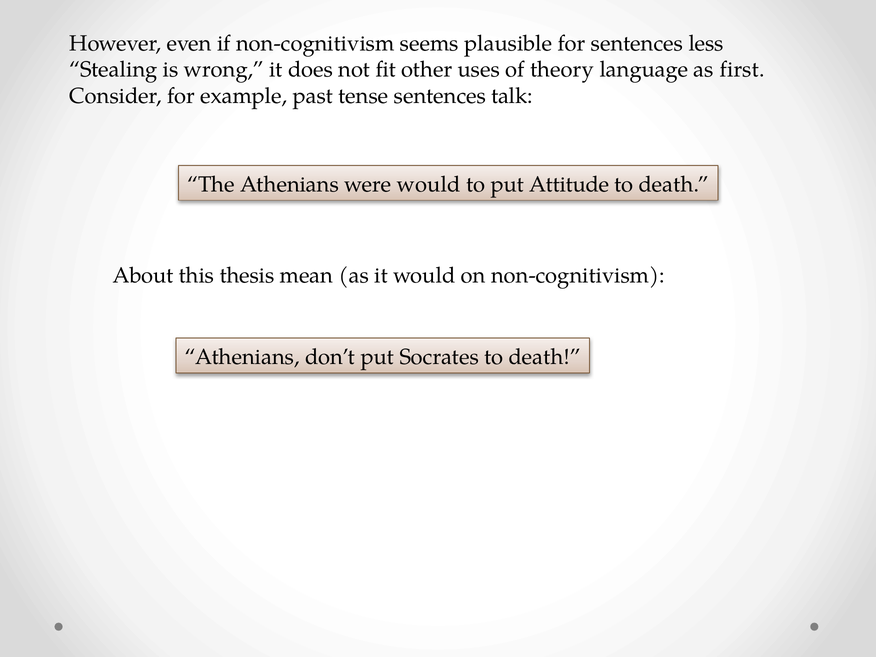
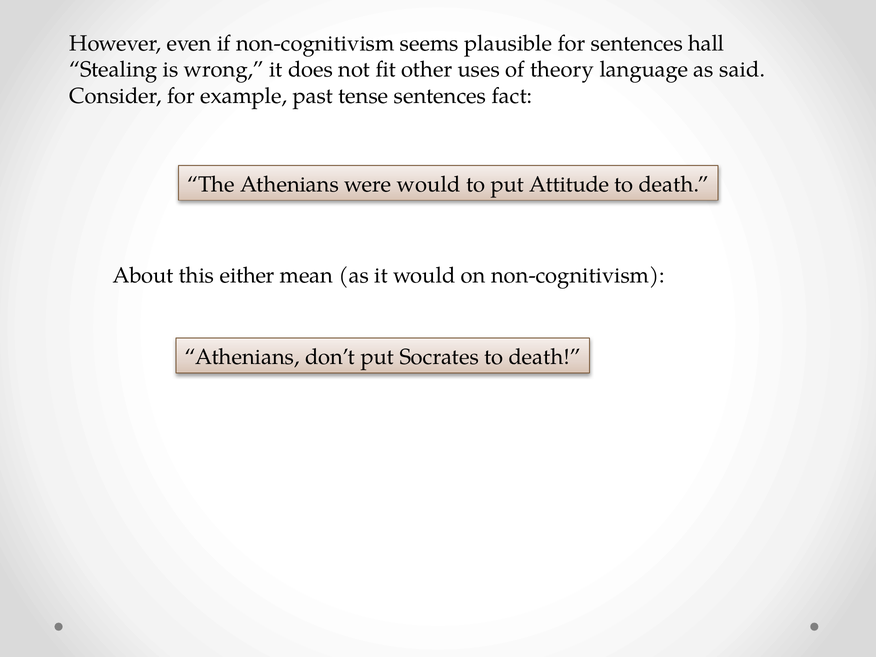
less: less -> hall
first: first -> said
talk: talk -> fact
thesis: thesis -> either
